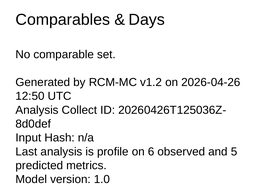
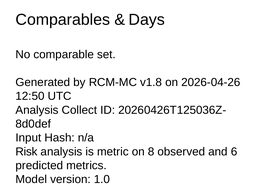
v1.2: v1.2 -> v1.8
Last: Last -> Risk
profile: profile -> metric
6: 6 -> 8
5: 5 -> 6
